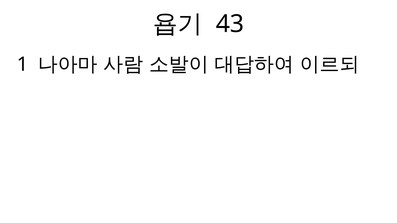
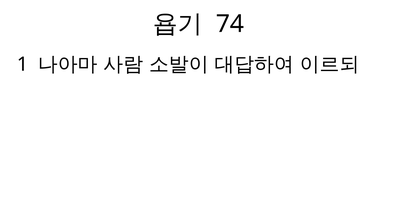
43: 43 -> 74
